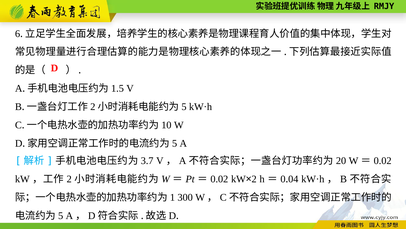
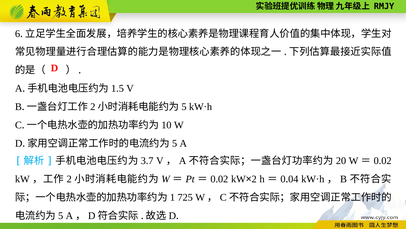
300: 300 -> 725
